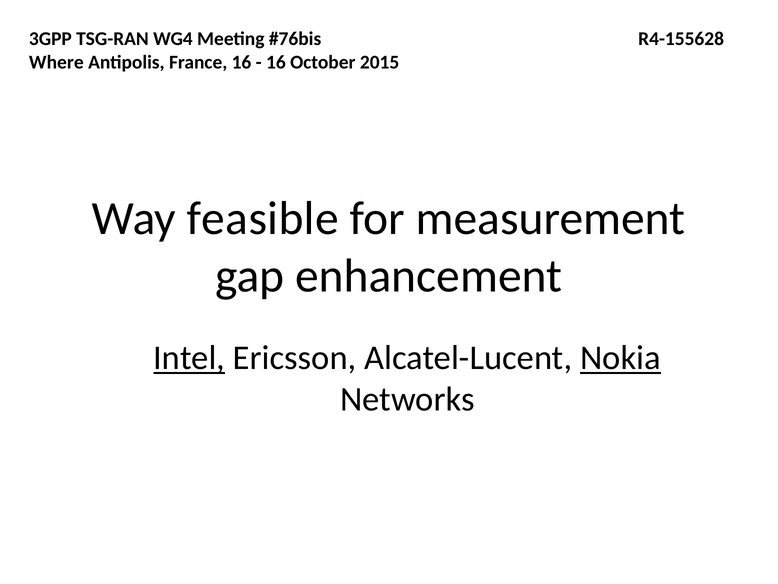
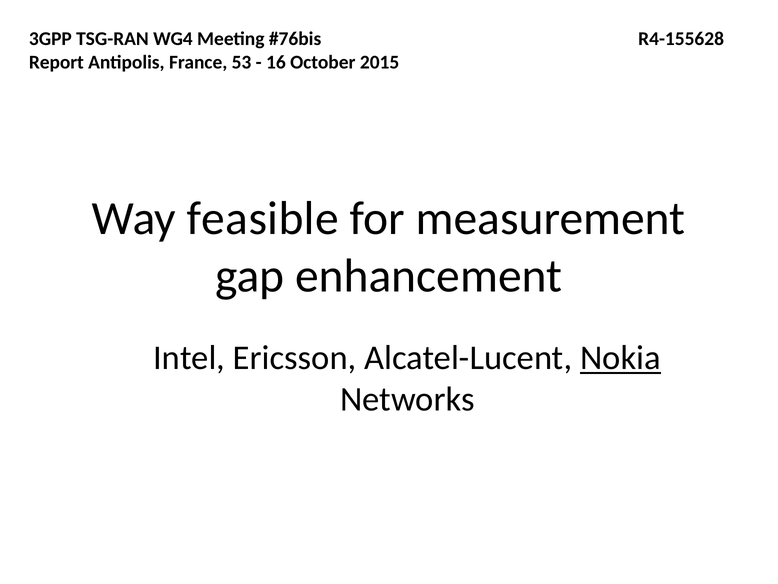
Where: Where -> Report
France 16: 16 -> 53
Intel underline: present -> none
